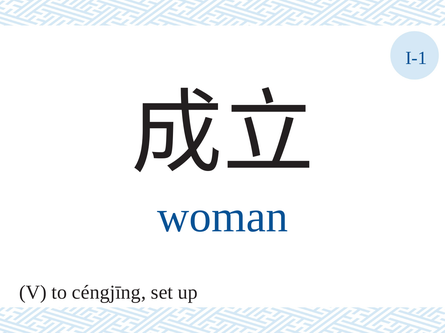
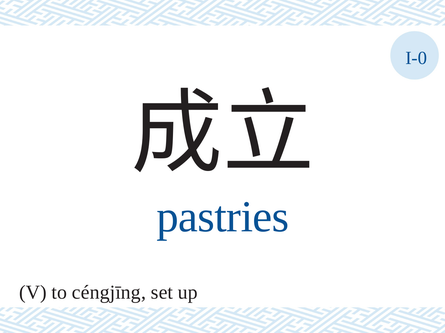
I-1: I-1 -> I-0
woman: woman -> pastries
